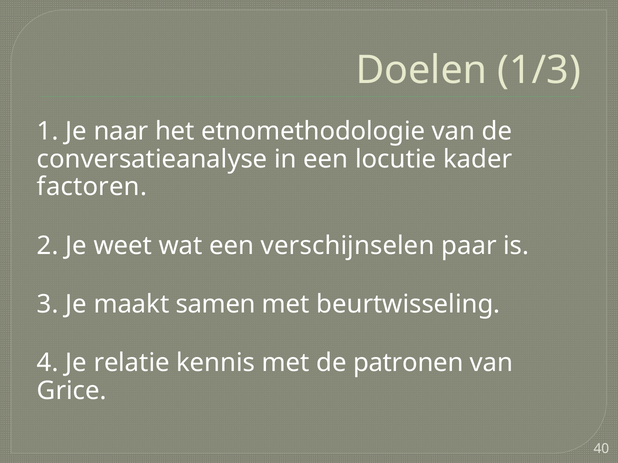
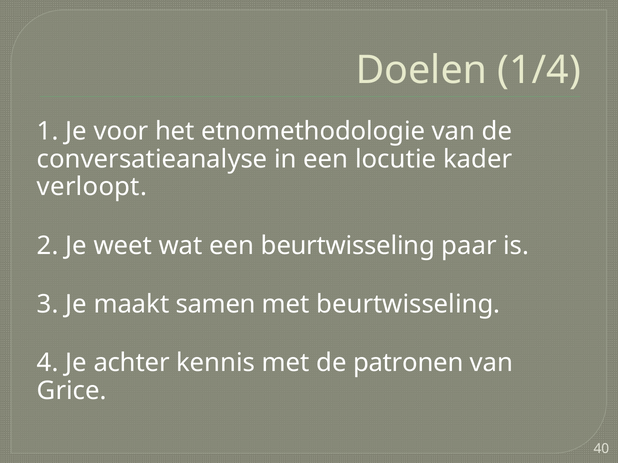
1/3: 1/3 -> 1/4
naar: naar -> voor
factoren: factoren -> verloopt
een verschijnselen: verschijnselen -> beurtwisseling
relatie: relatie -> achter
